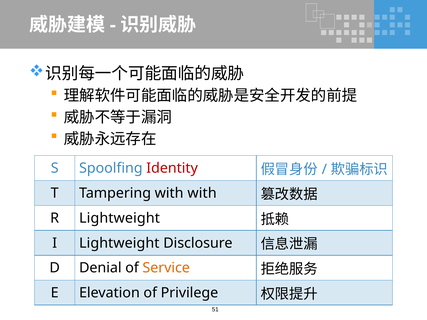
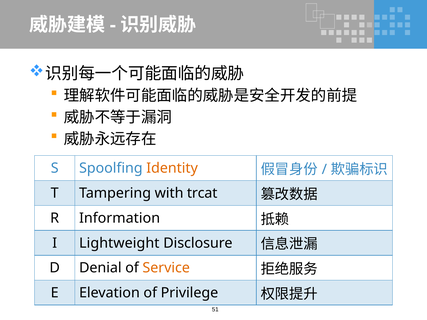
Identity colour: red -> orange
with with: with -> trcat
R Lightweight: Lightweight -> Information
